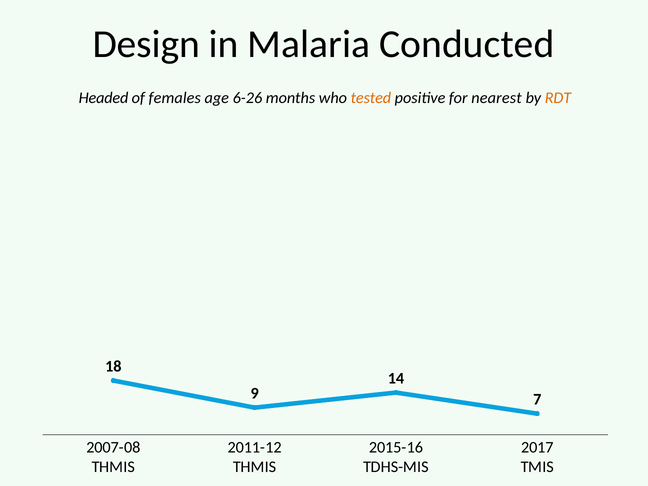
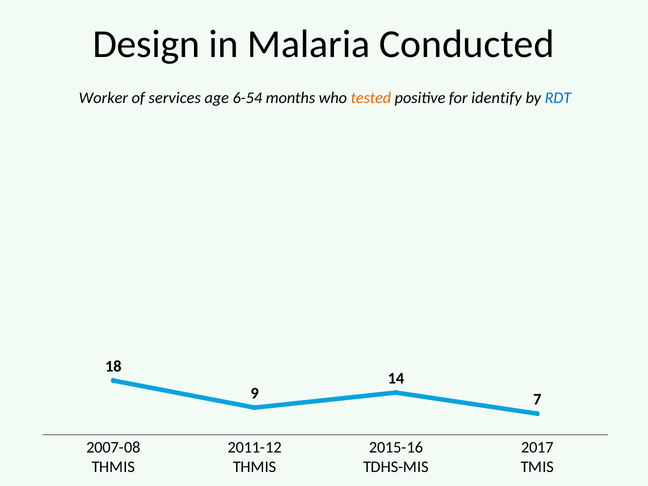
Headed: Headed -> Worker
females: females -> services
6-26: 6-26 -> 6-54
nearest: nearest -> identify
RDT colour: orange -> blue
